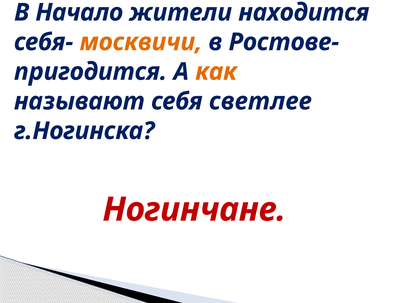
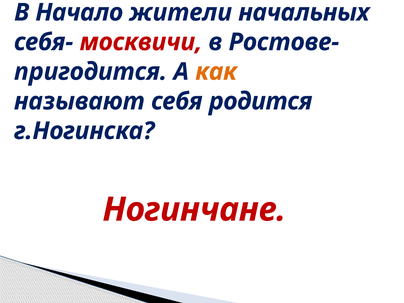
находится: находится -> начальных
москвичи colour: orange -> red
светлее: светлее -> родится
